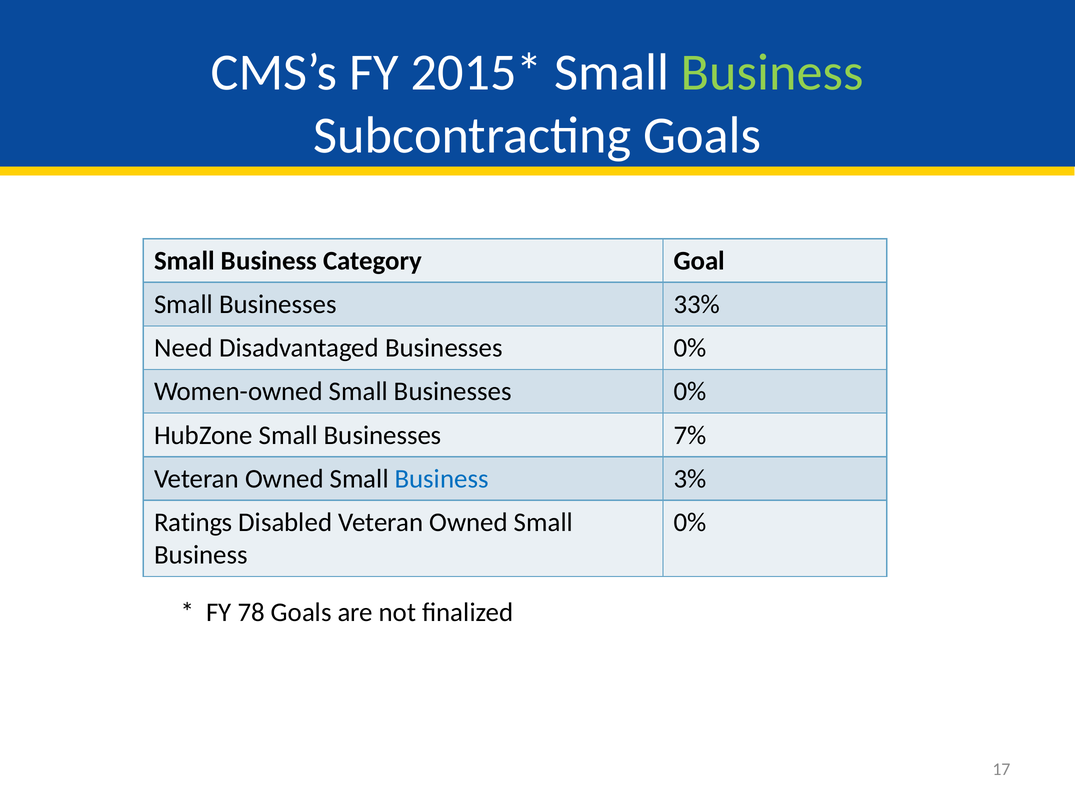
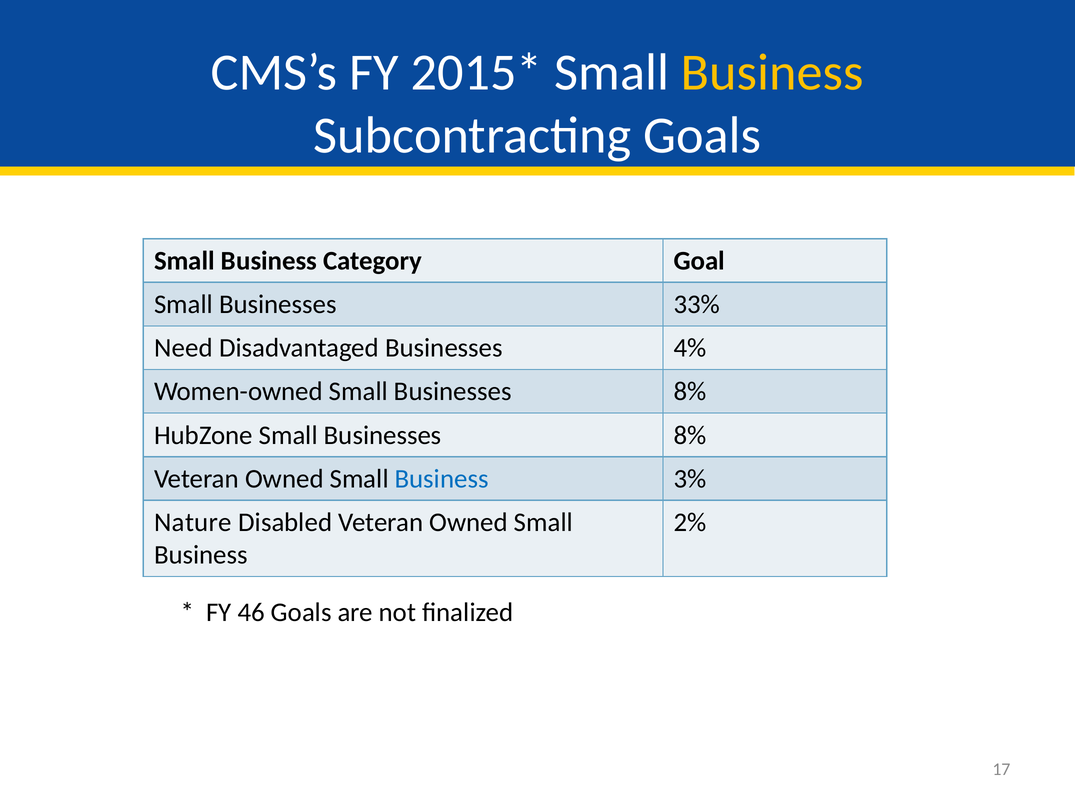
Business at (772, 73) colour: light green -> yellow
Disadvantaged Businesses 0%: 0% -> 4%
Women-owned Small Businesses 0%: 0% -> 8%
HubZone Small Businesses 7%: 7% -> 8%
Ratings: Ratings -> Nature
0% at (690, 522): 0% -> 2%
78: 78 -> 46
